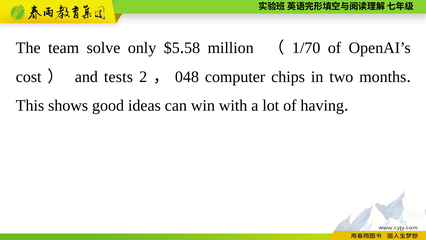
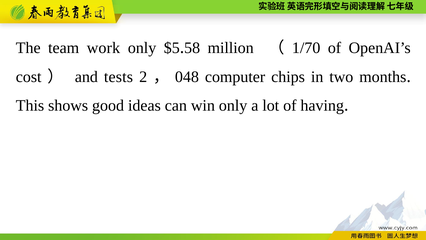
solve: solve -> work
win with: with -> only
